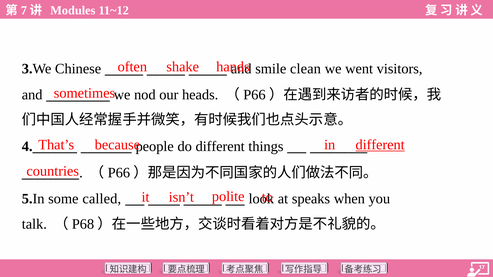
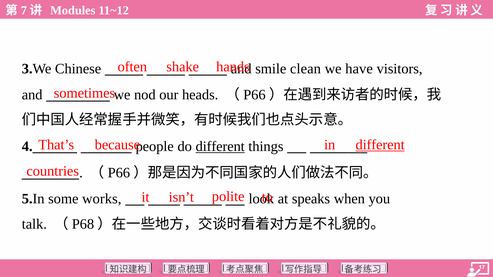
went: went -> have
different at (220, 147) underline: none -> present
called: called -> works
